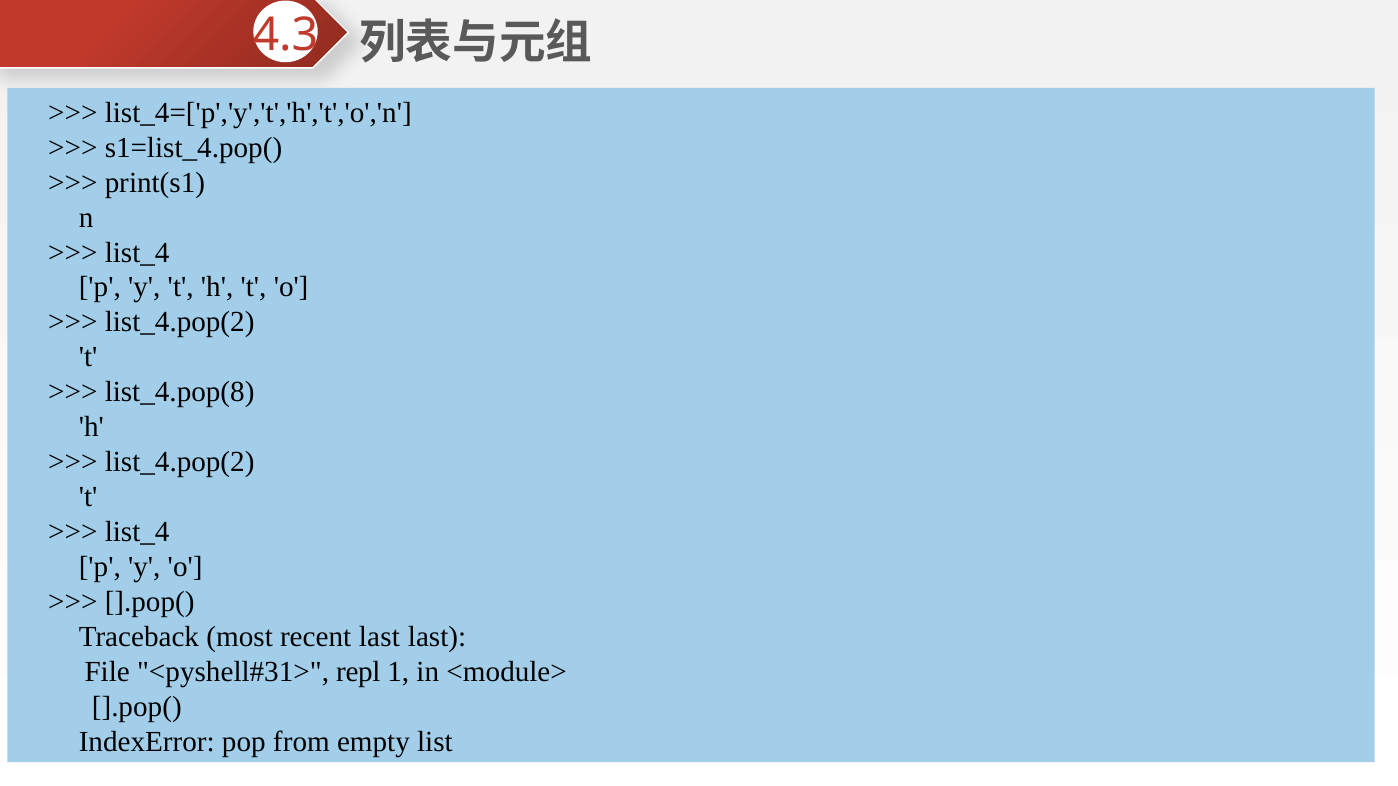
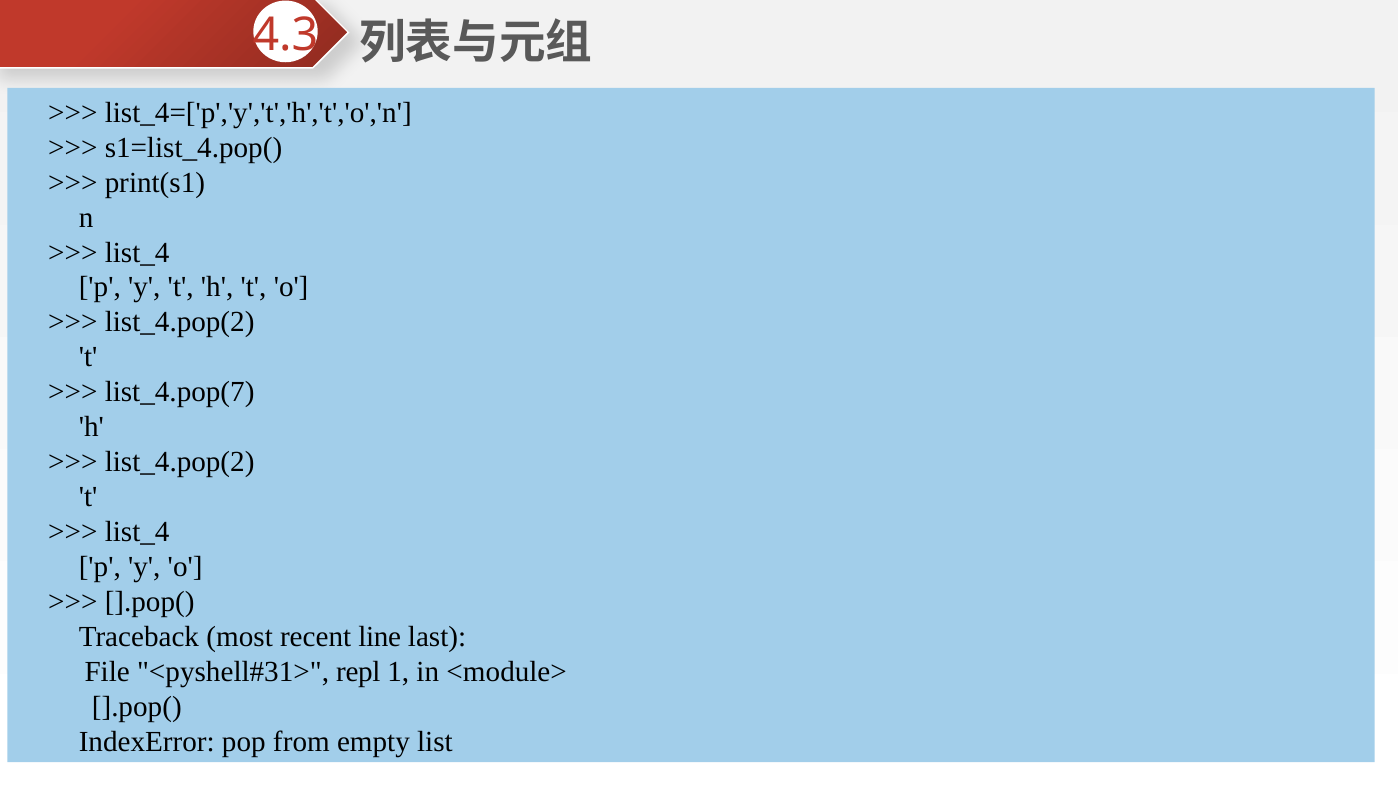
list_4.pop(8: list_4.pop(8 -> list_4.pop(7
recent last: last -> line
